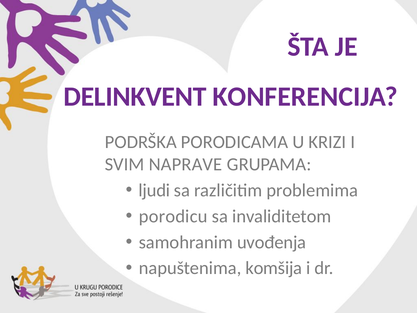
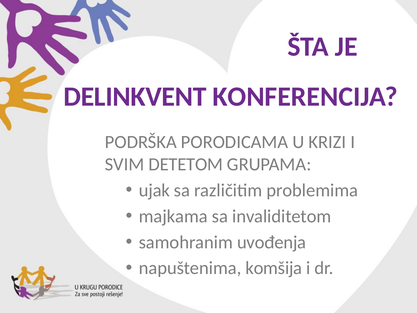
NAPRAVE: NAPRAVE -> DETETOM
ljudi: ljudi -> ujak
porodicu: porodicu -> majkama
